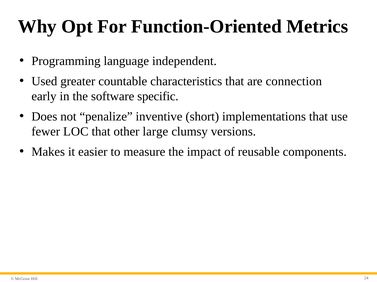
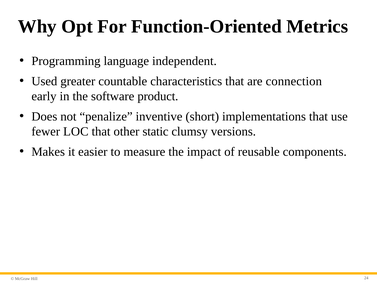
specific: specific -> product
large: large -> static
